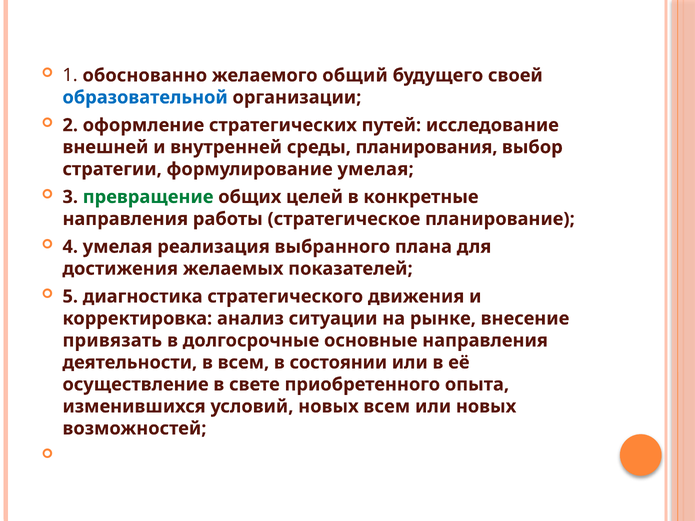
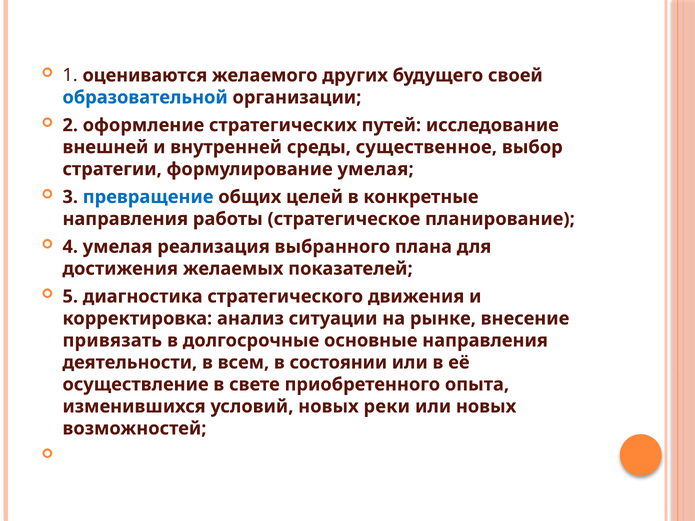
обоснованно: обоснованно -> оцениваются
общий: общий -> других
планирования: планирования -> существенное
превращение colour: green -> blue
новых всем: всем -> реки
